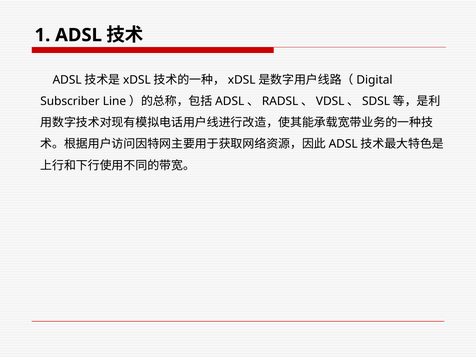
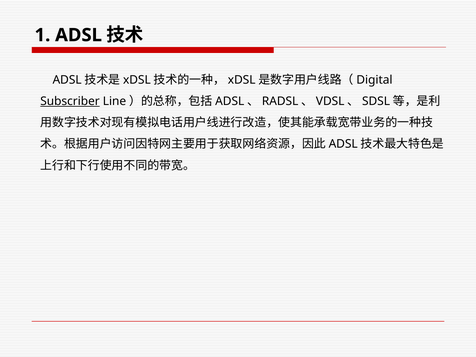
Subscriber underline: none -> present
